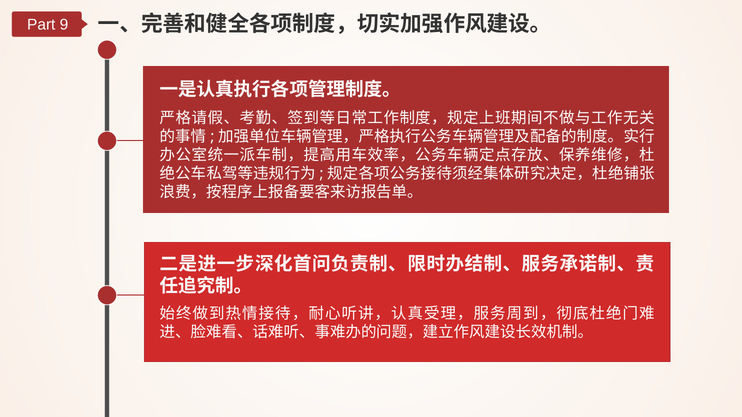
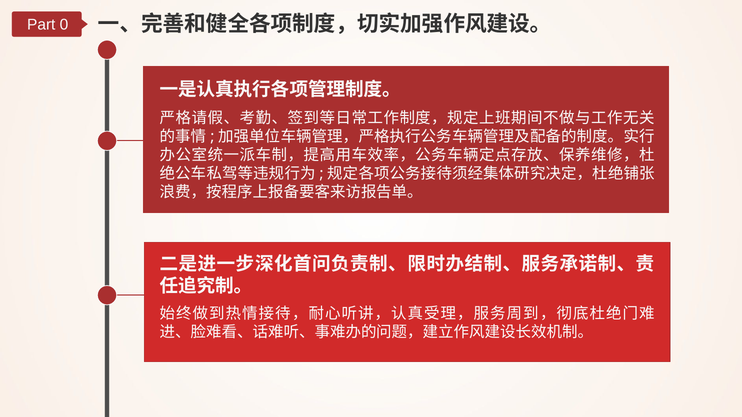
9: 9 -> 0
